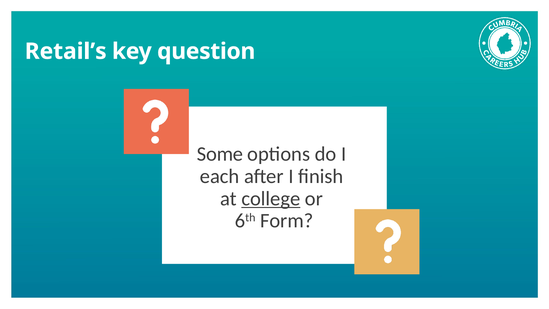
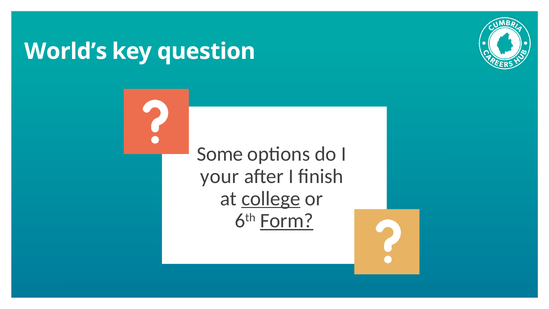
Retail’s: Retail’s -> World’s
each: each -> your
Form underline: none -> present
